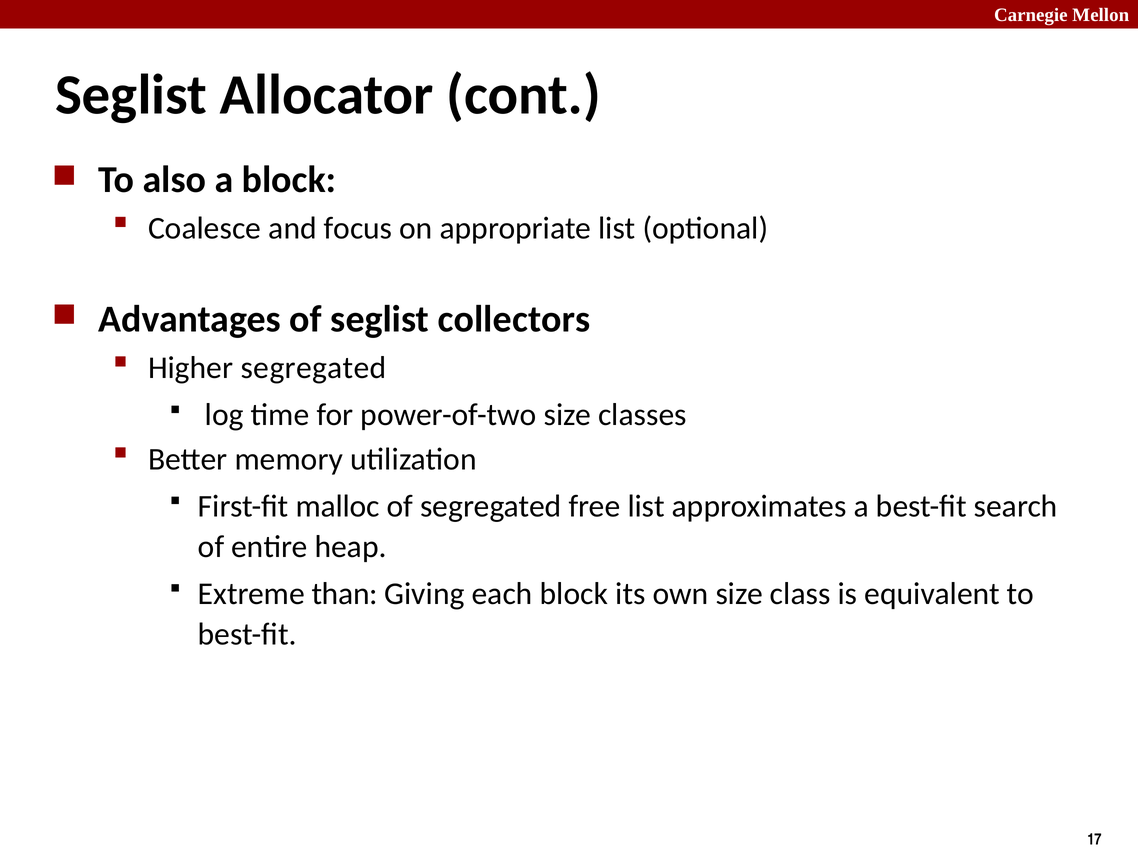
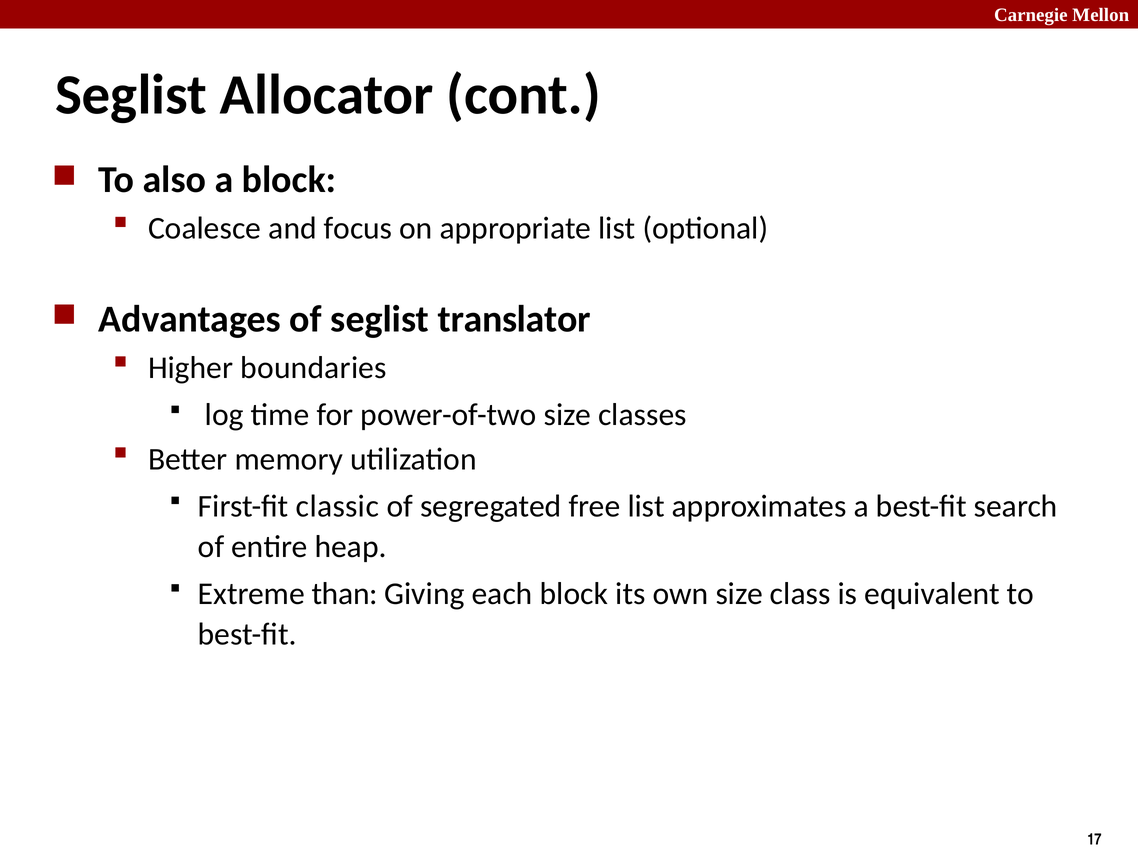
collectors: collectors -> translator
Higher segregated: segregated -> boundaries
malloc: malloc -> classic
